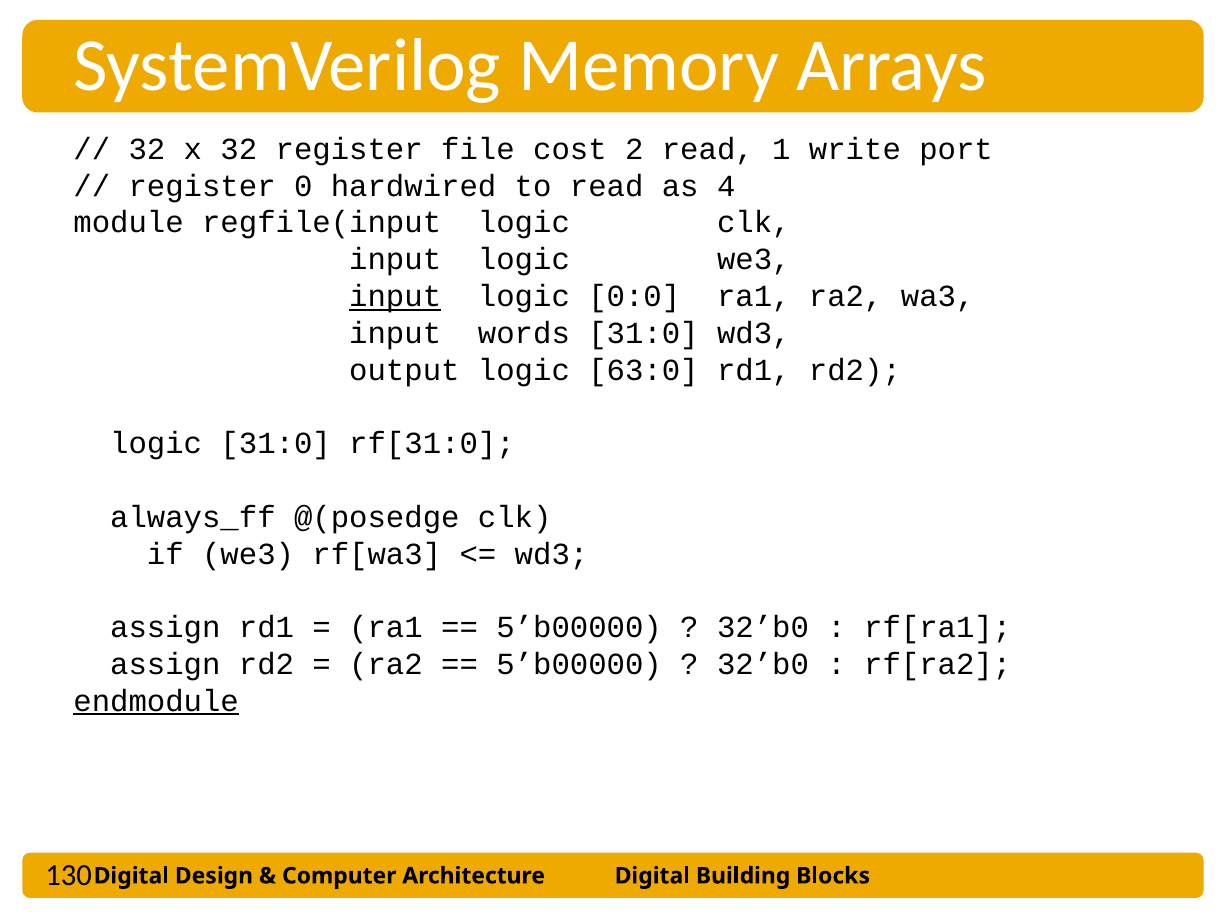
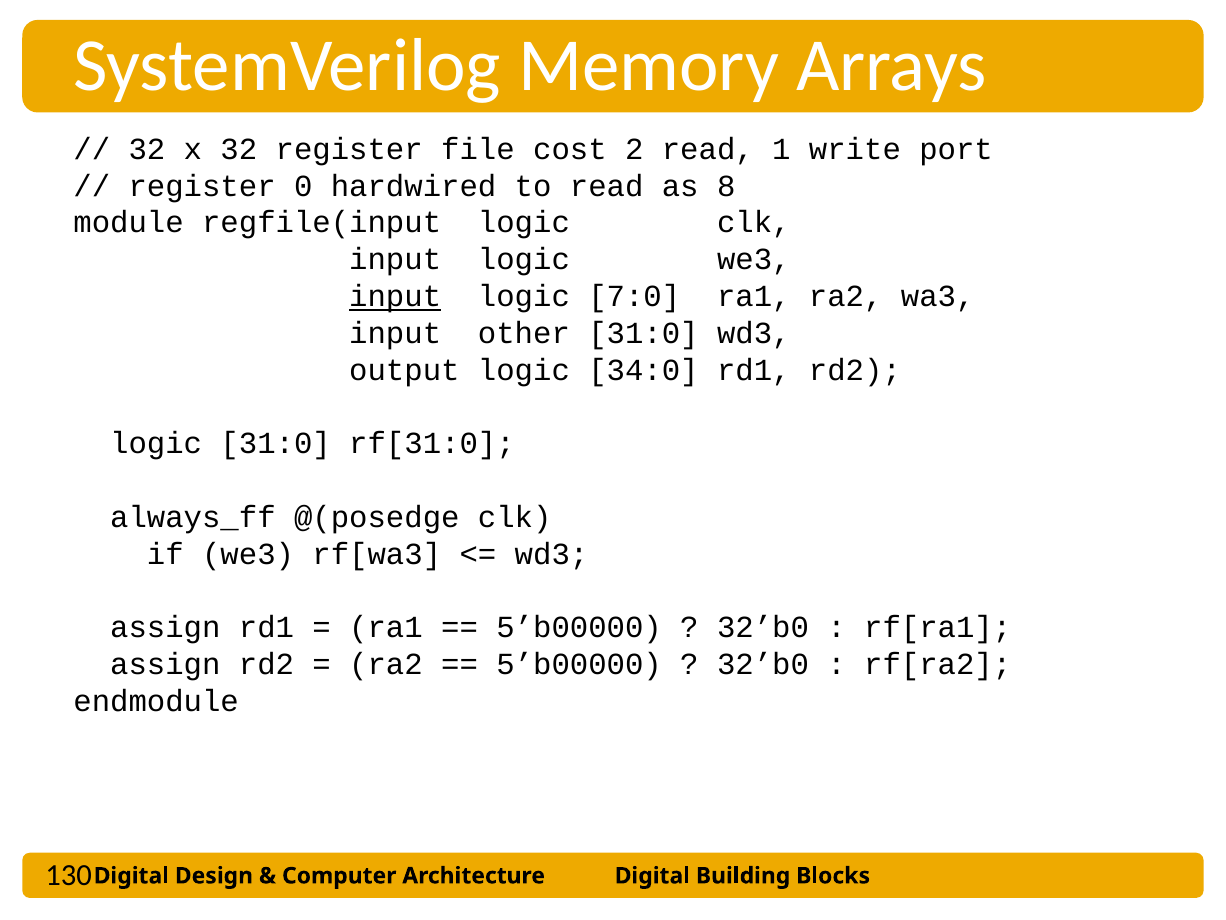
4: 4 -> 8
0:0: 0:0 -> 7:0
words: words -> other
63:0: 63:0 -> 34:0
endmodule underline: present -> none
